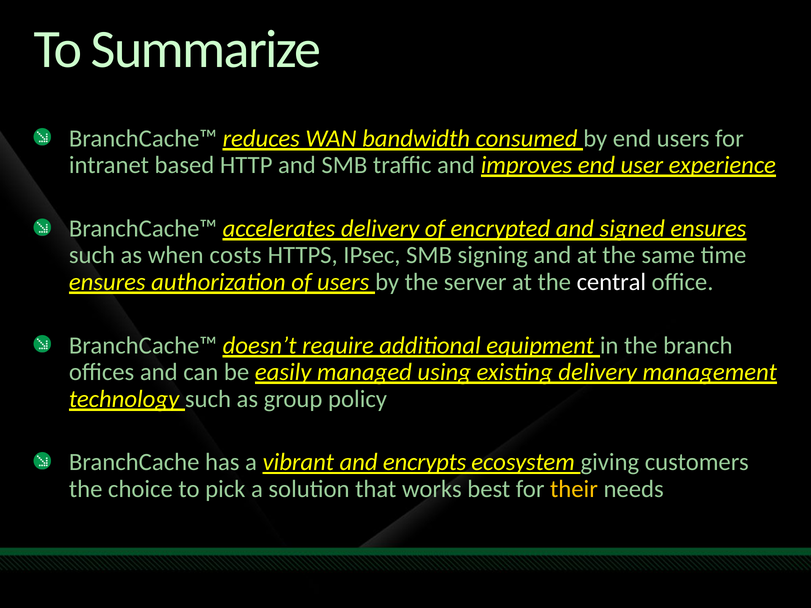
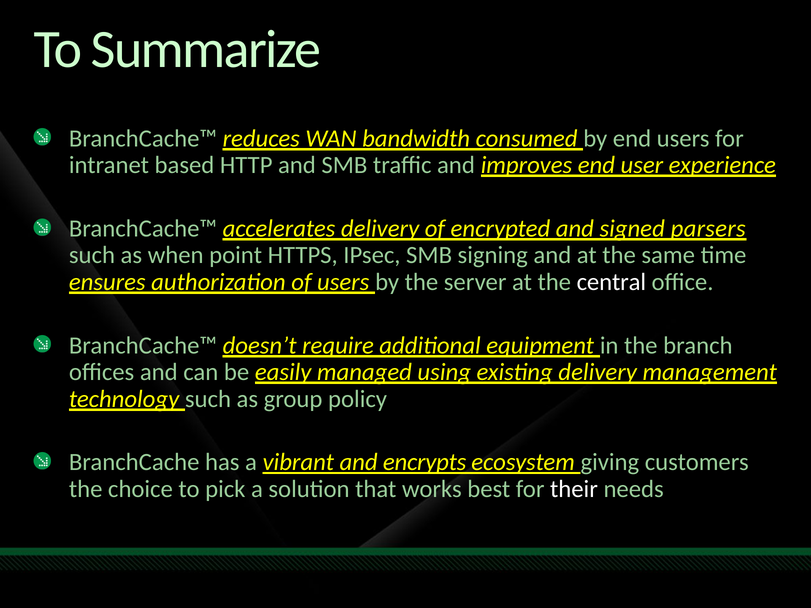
signed ensures: ensures -> parsers
costs: costs -> point
their colour: yellow -> white
